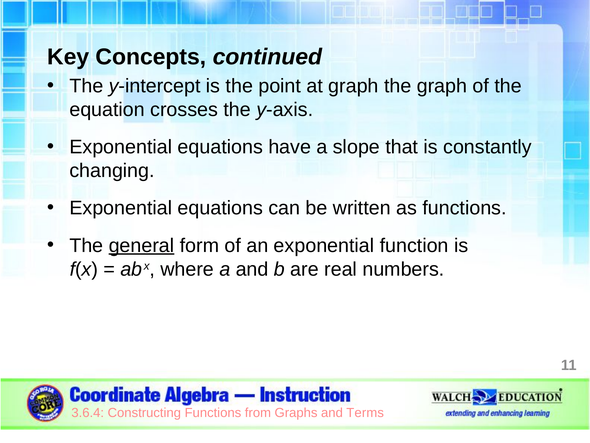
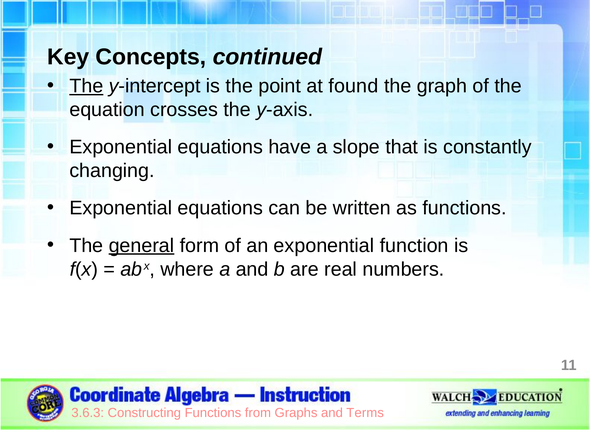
The at (86, 86) underline: none -> present
at graph: graph -> found
3.6.4: 3.6.4 -> 3.6.3
